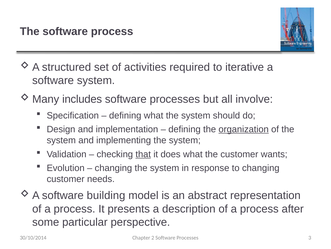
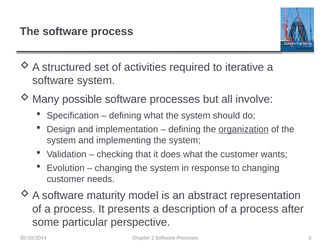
includes: includes -> possible
that underline: present -> none
building: building -> maturity
